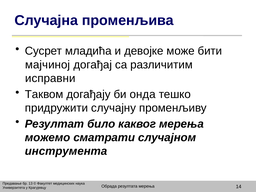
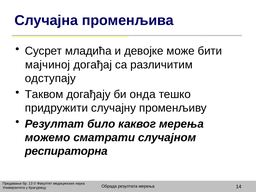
исправни: исправни -> одступају
инструмента: инструмента -> респираторна
